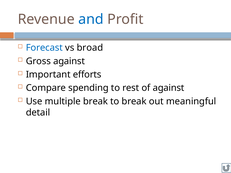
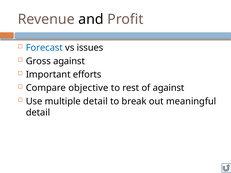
and colour: blue -> black
broad: broad -> issues
spending: spending -> objective
multiple break: break -> detail
